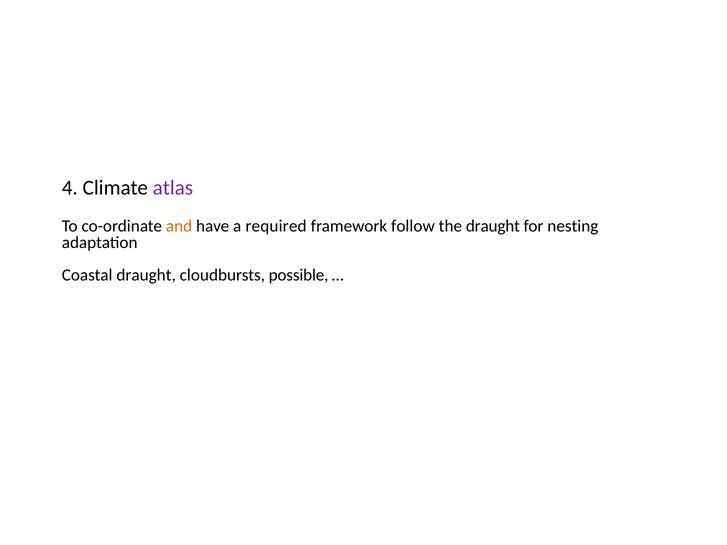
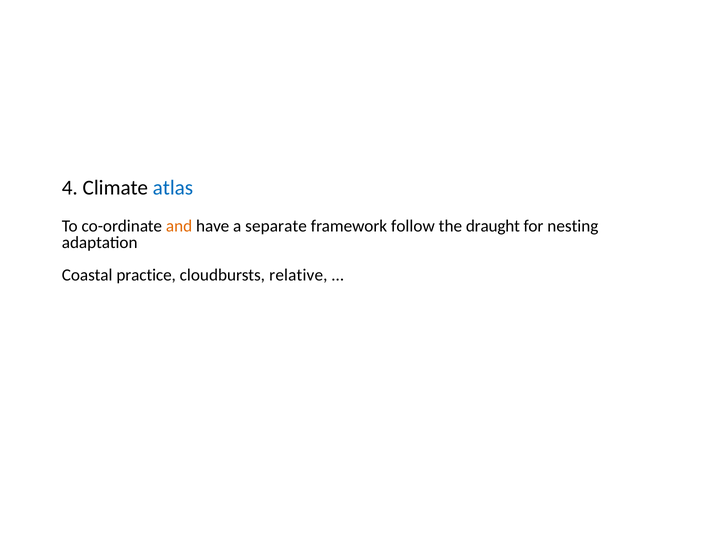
atlas colour: purple -> blue
required: required -> separate
Coastal draught: draught -> practice
possible: possible -> relative
